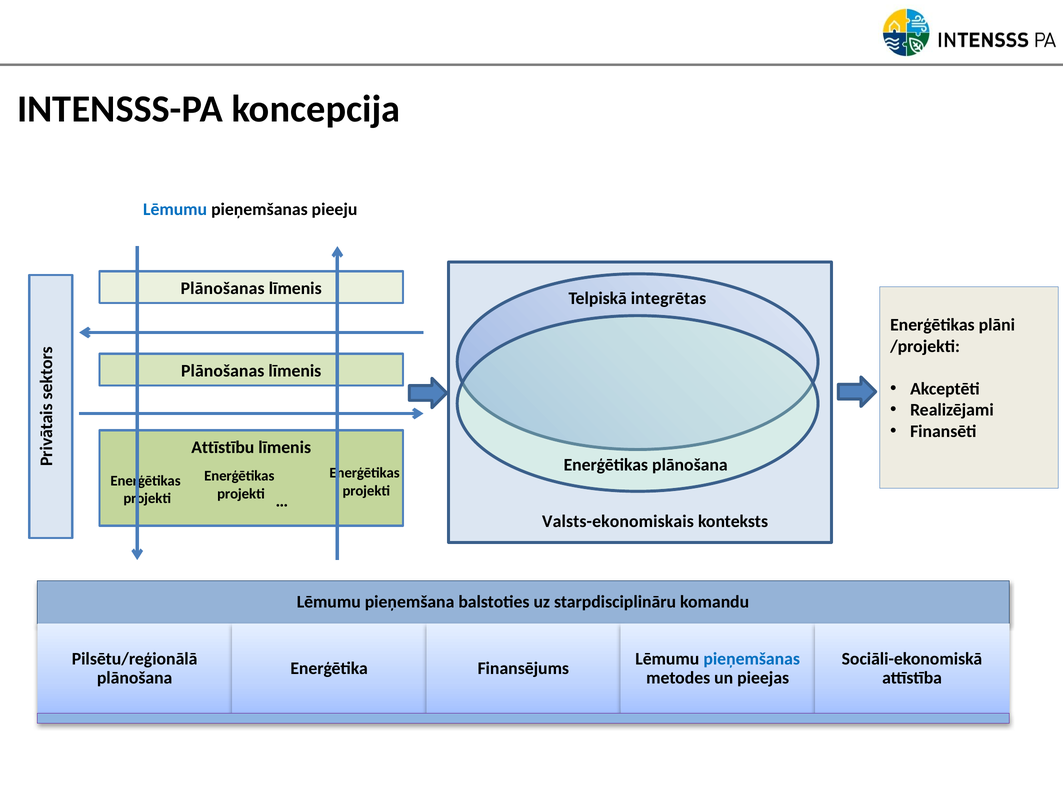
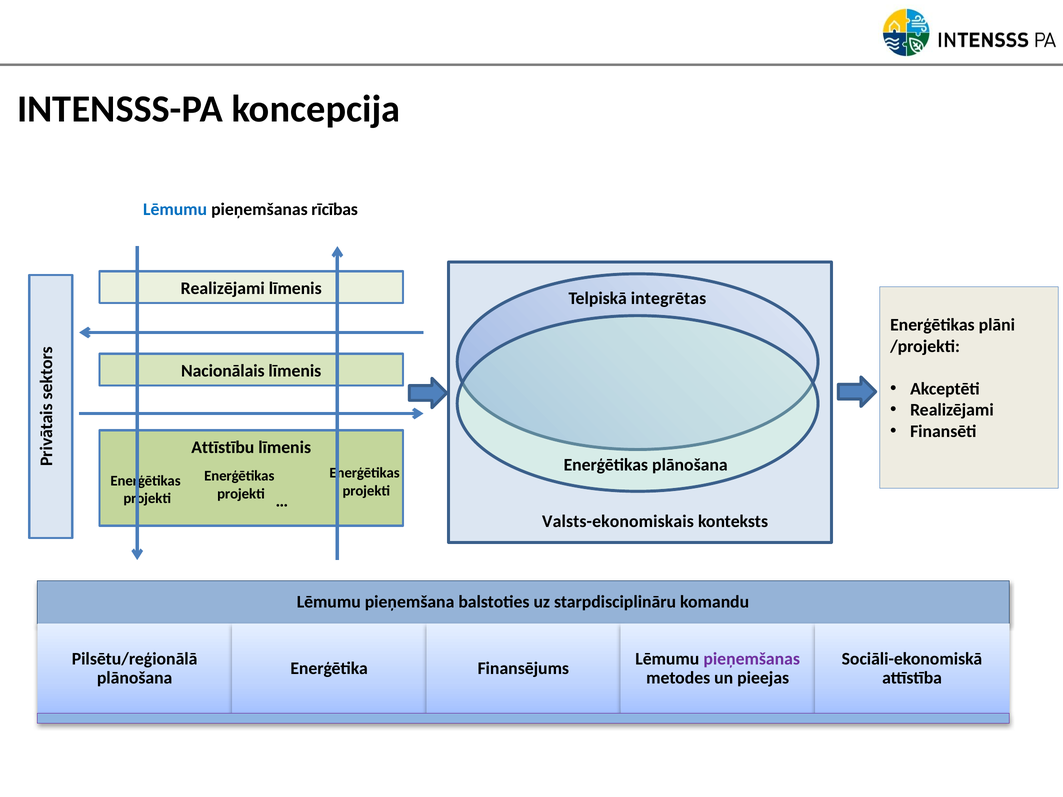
pieeju: pieeju -> rīcības
Plānošanas at (223, 288): Plānošanas -> Realizējami
Plānošanas at (223, 371): Plānošanas -> Nacionālais
pieņemšanas at (752, 659) colour: blue -> purple
